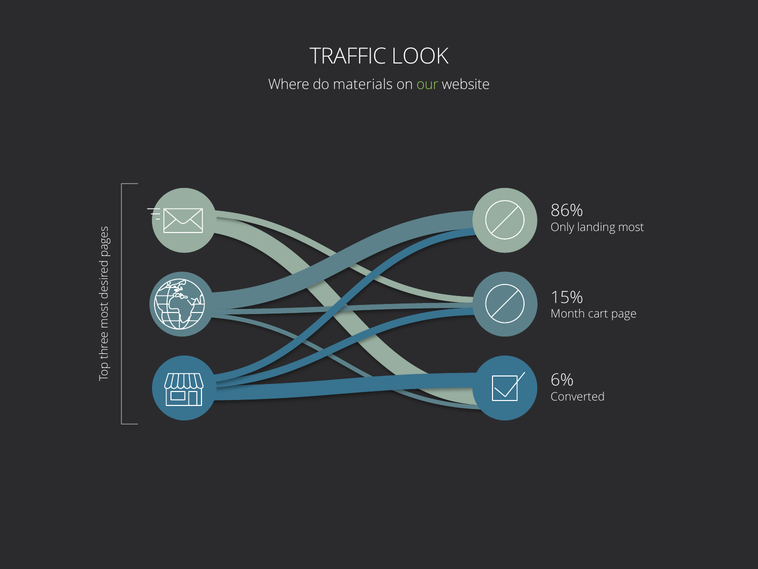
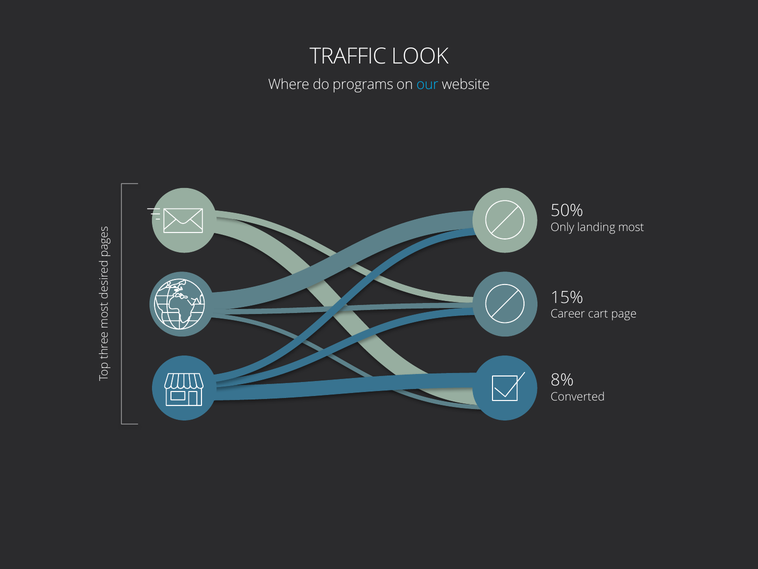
materials: materials -> programs
our colour: light green -> light blue
86%: 86% -> 50%
Month: Month -> Career
6%: 6% -> 8%
